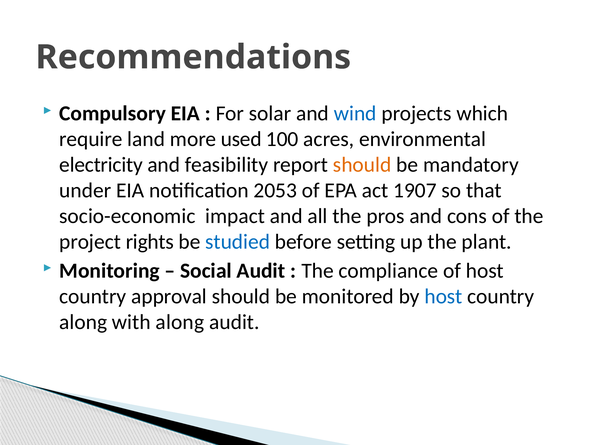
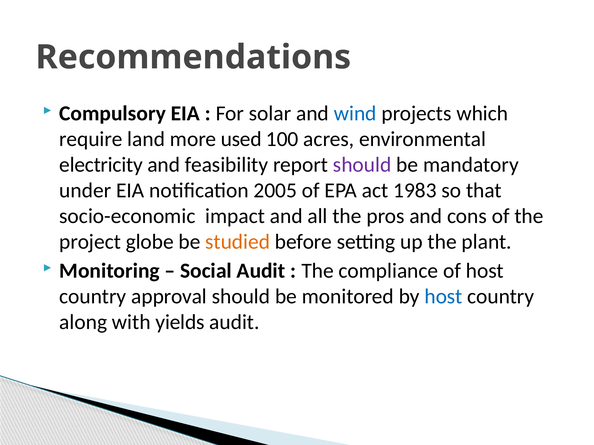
should at (362, 165) colour: orange -> purple
2053: 2053 -> 2005
1907: 1907 -> 1983
rights: rights -> globe
studied colour: blue -> orange
with along: along -> yields
